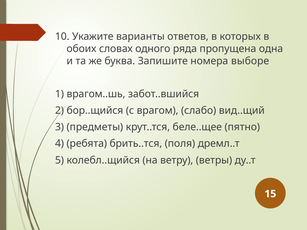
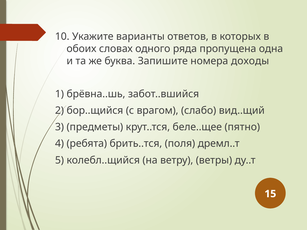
выборе: выборе -> доходы
врагом..шь: врагом..шь -> брёвна..шь
